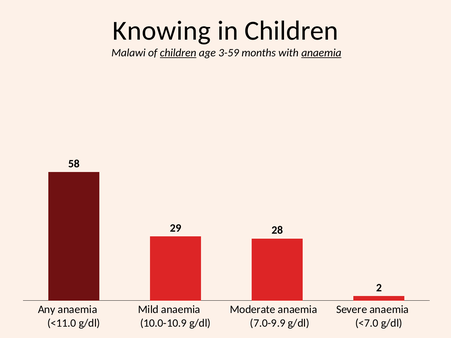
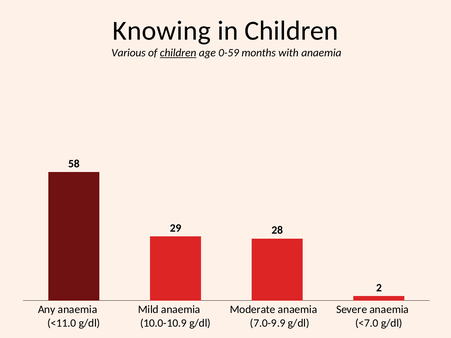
Malawi: Malawi -> Various
3-59: 3-59 -> 0-59
anaemia at (321, 53) underline: present -> none
